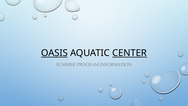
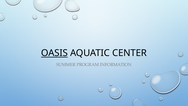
CENTER underline: present -> none
